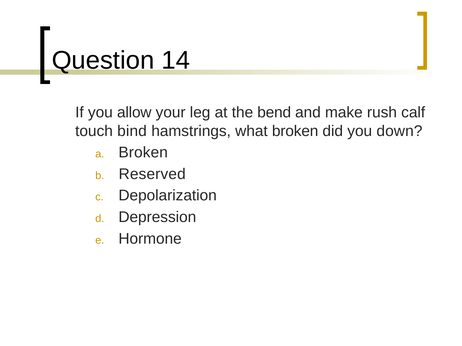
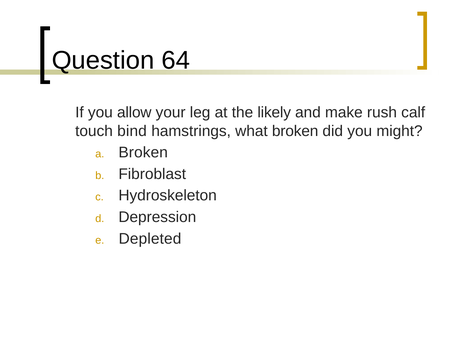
14: 14 -> 64
bend: bend -> likely
down: down -> might
Reserved: Reserved -> Fibroblast
Depolarization: Depolarization -> Hydroskeleton
Hormone: Hormone -> Depleted
